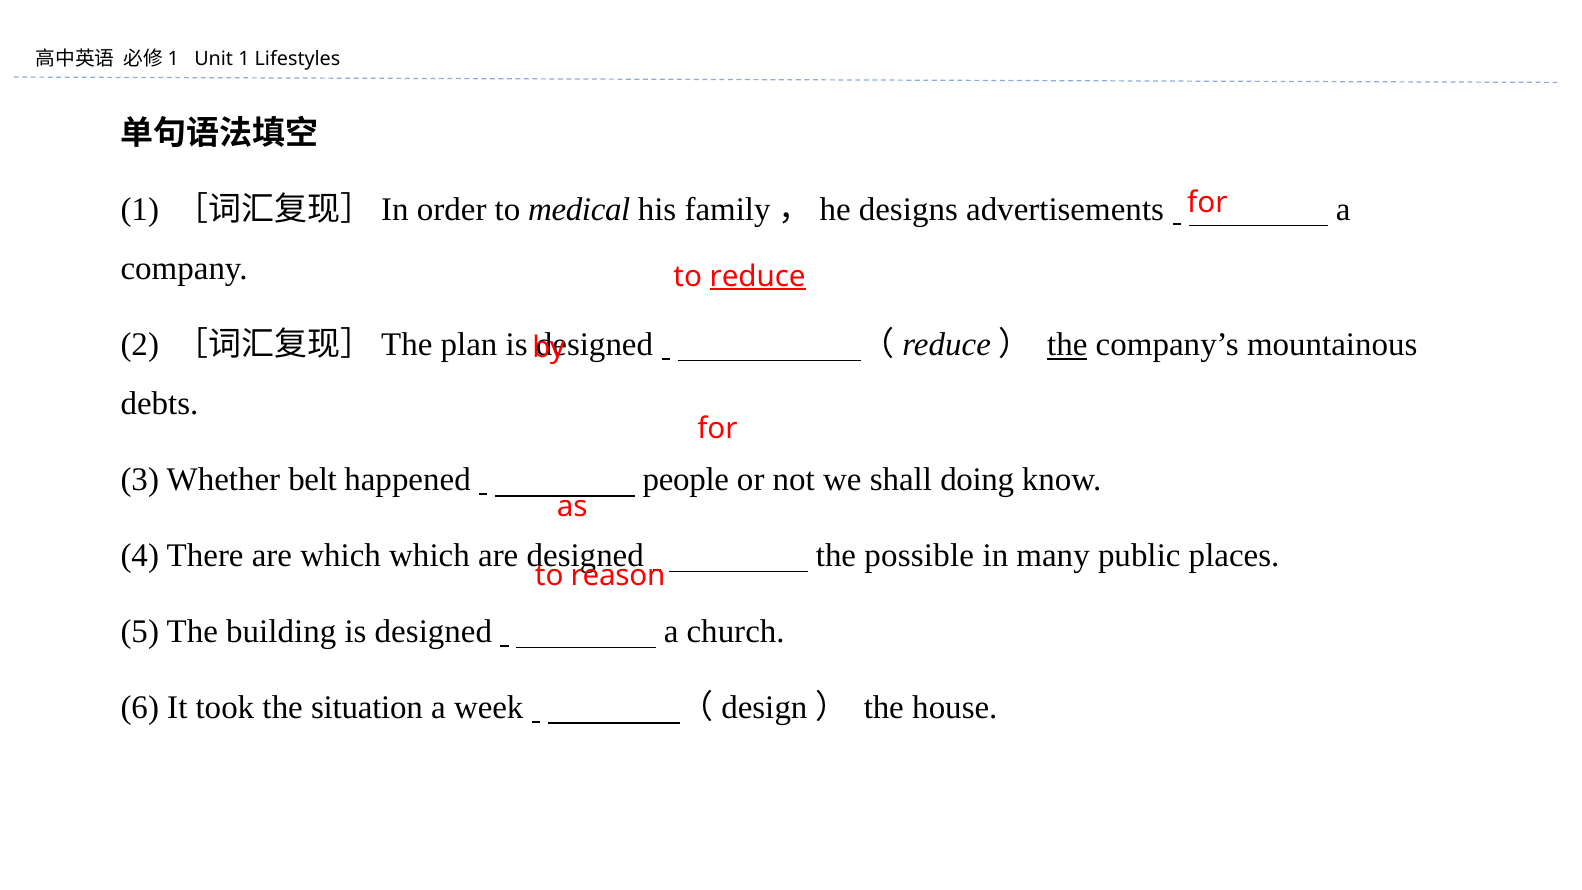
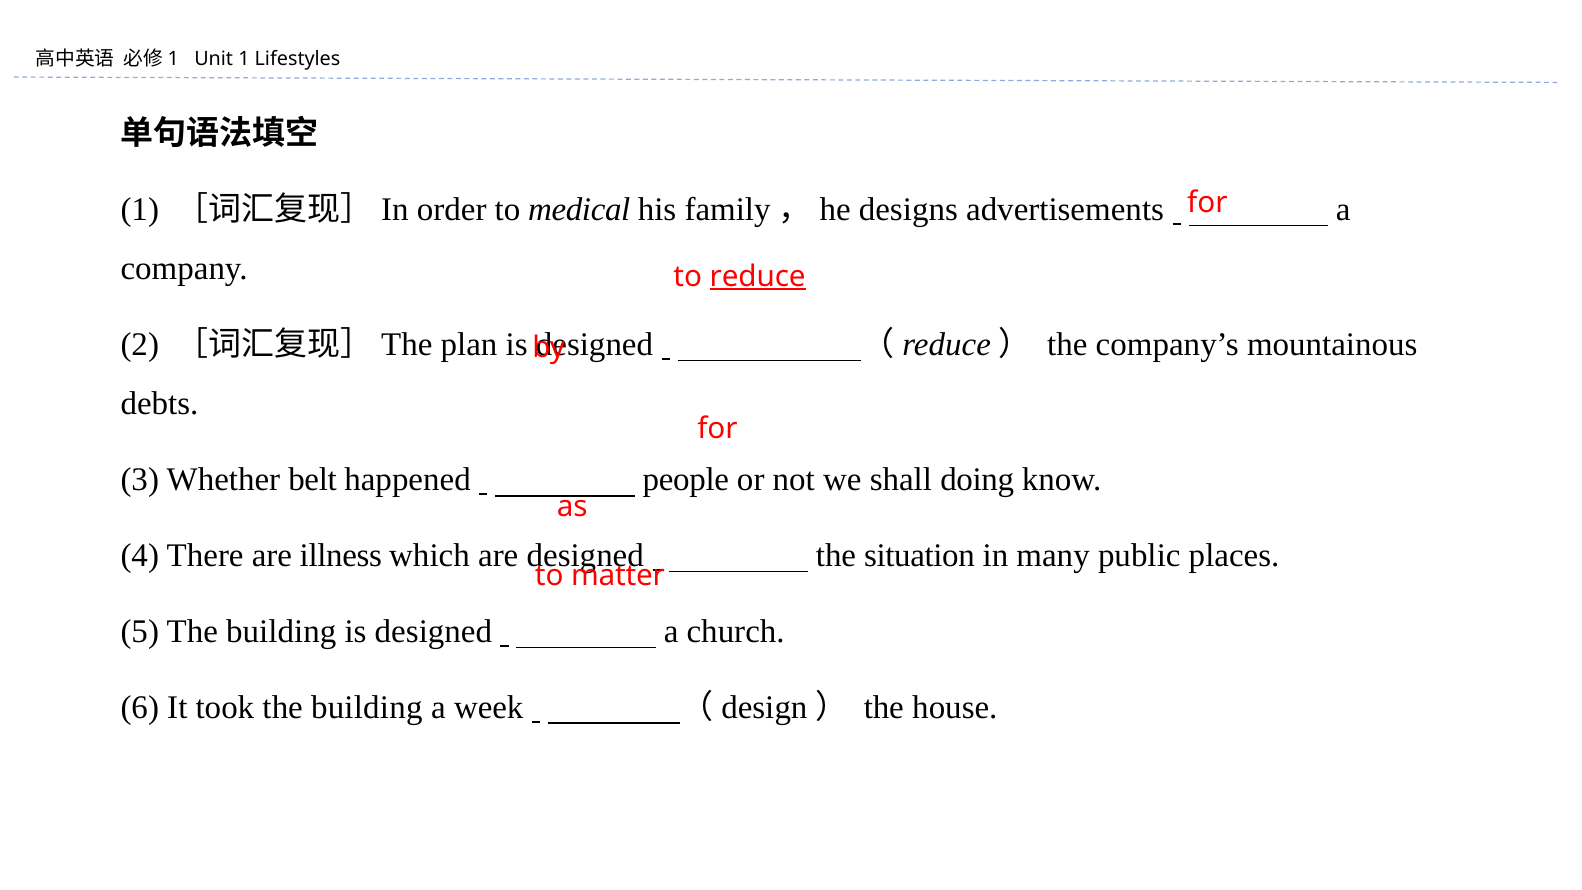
the at (1067, 345) underline: present -> none
are which: which -> illness
possible: possible -> situation
reason: reason -> matter
took the situation: situation -> building
